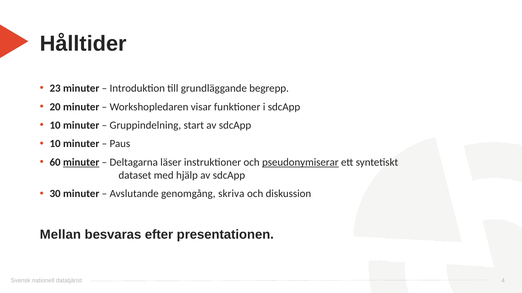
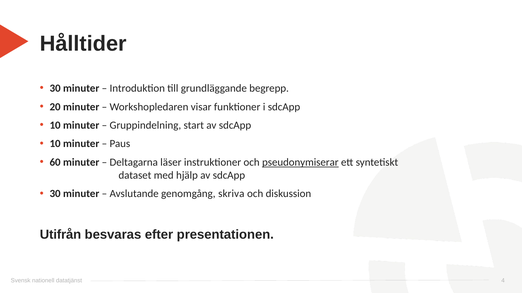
23 at (55, 88): 23 -> 30
minuter at (81, 163) underline: present -> none
Mellan: Mellan -> Utifrån
